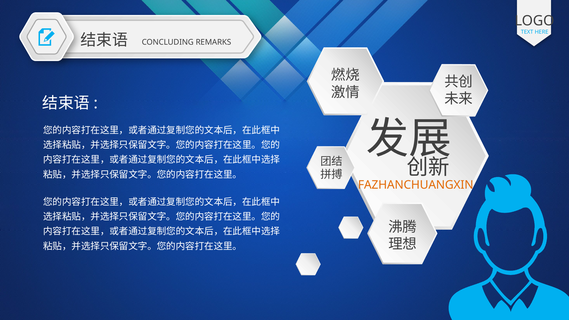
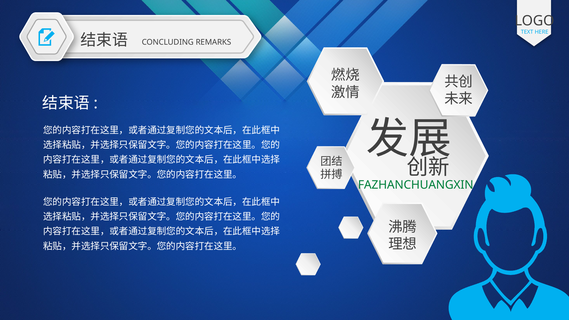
FAZHANCHUANGXIN colour: orange -> green
